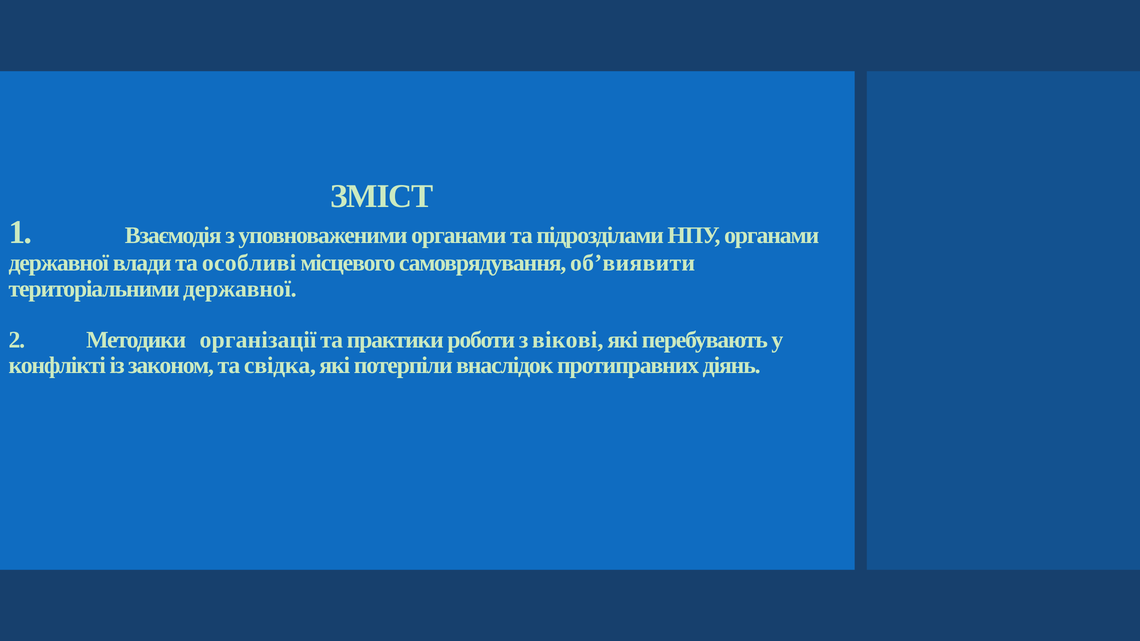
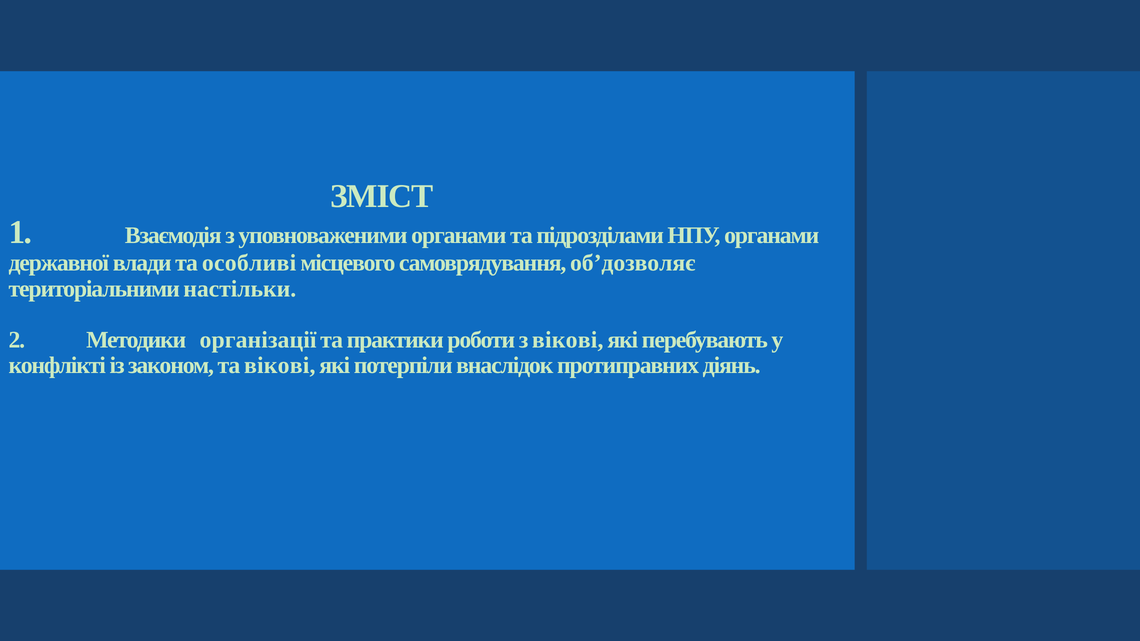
об’виявити: об’виявити -> об’дозволяє
територіальними державної: державної -> настільки
та свідка: свідка -> вікові
